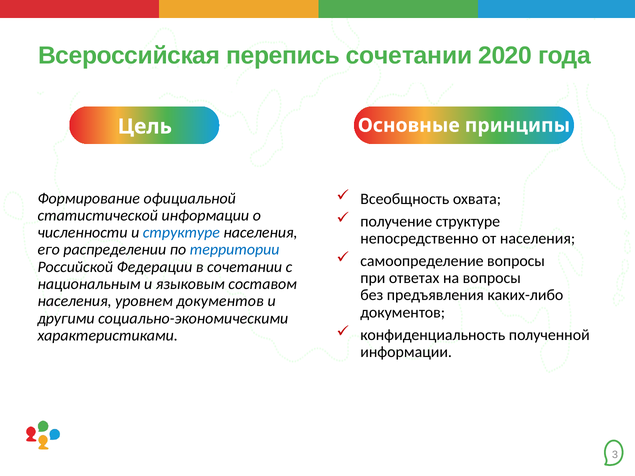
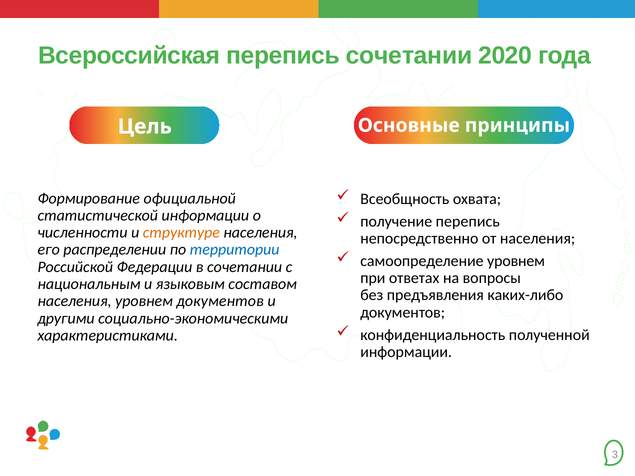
получение структуре: структуре -> перепись
структуре at (181, 233) colour: blue -> orange
самоопределение вопросы: вопросы -> уровнем
